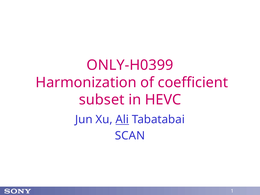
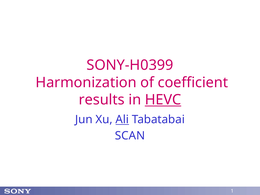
ONLY-H0399: ONLY-H0399 -> SONY-H0399
subset: subset -> results
HEVC underline: none -> present
